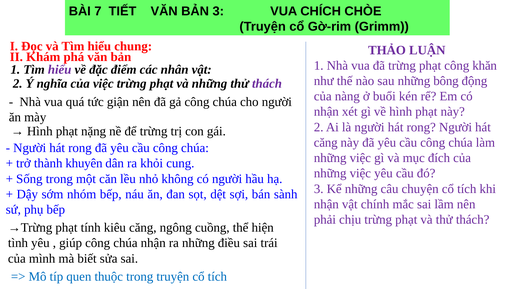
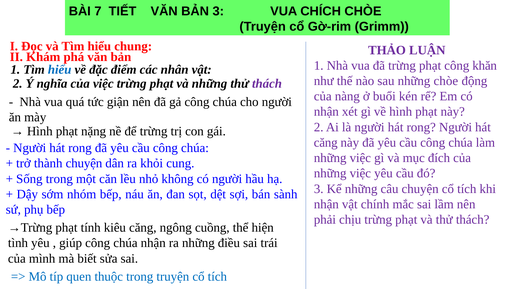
hiểu at (60, 69) colour: purple -> blue
những bông: bông -> chòe
thành khuyên: khuyên -> chuyện
